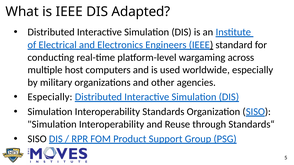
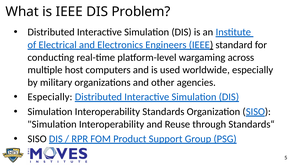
Adapted: Adapted -> Problem
